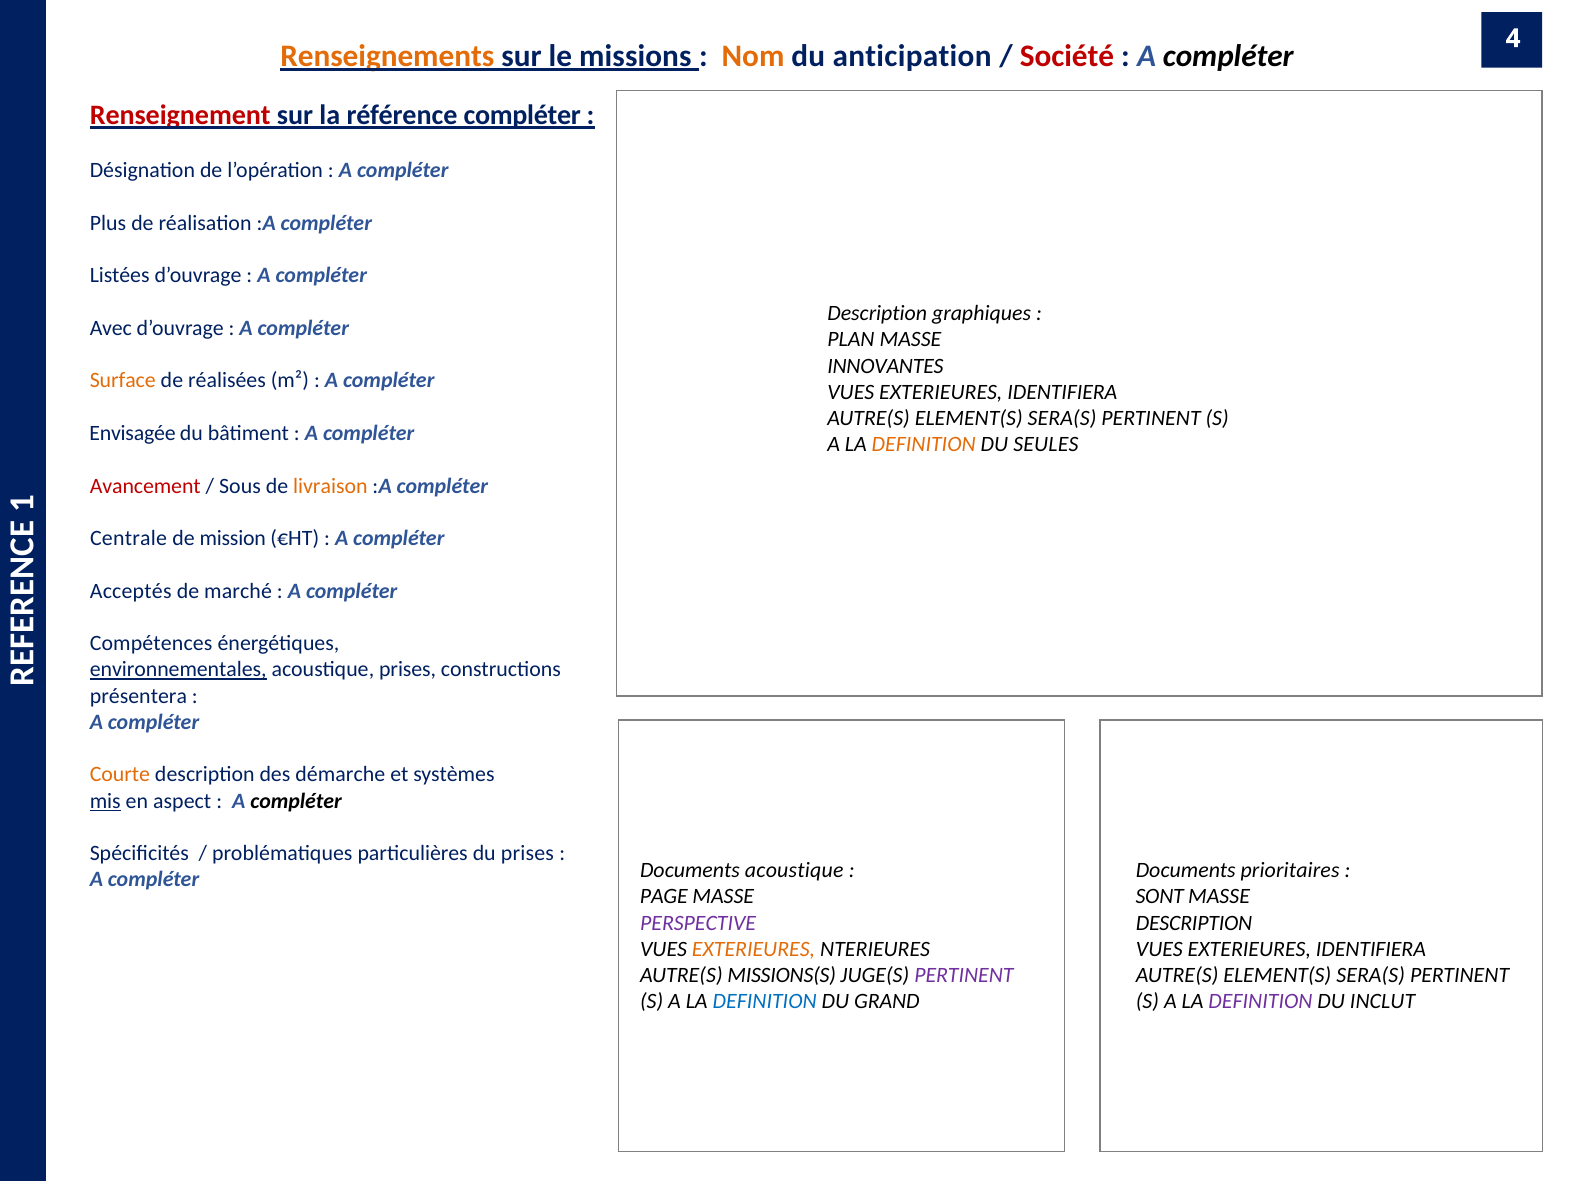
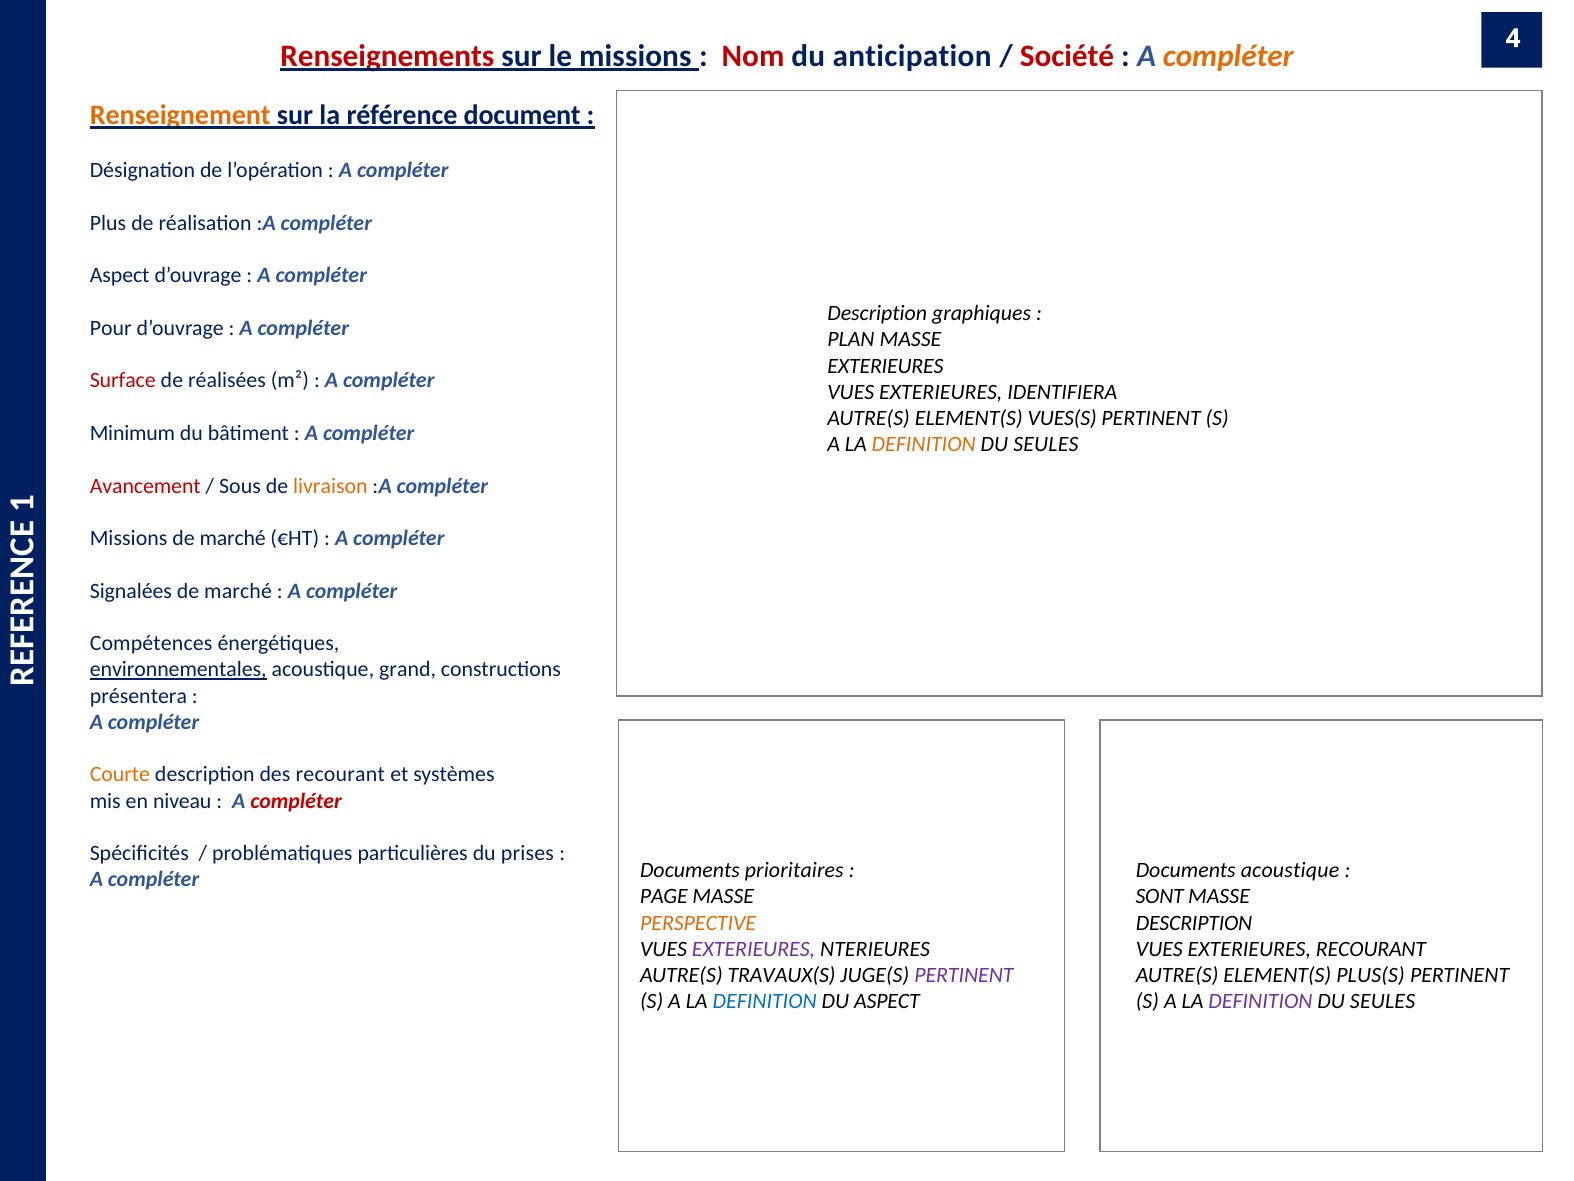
Renseignements colour: orange -> red
Nom colour: orange -> red
compléter at (1228, 56) colour: black -> orange
Renseignement colour: red -> orange
référence compléter: compléter -> document
Listées at (120, 276): Listées -> Aspect
Avec: Avec -> Pour
INNOVANTES at (885, 366): INNOVANTES -> EXTERIEURES
Surface colour: orange -> red
SERA(S at (1062, 418): SERA(S -> VUES(S
Envisagée: Envisagée -> Minimum
Centrale at (129, 538): Centrale -> Missions
mission at (233, 538): mission -> marché
Acceptés: Acceptés -> Signalées
acoustique prises: prises -> grand
des démarche: démarche -> recourant
mis underline: present -> none
aspect: aspect -> niveau
compléter at (296, 801) colour: black -> red
Documents acoustique: acoustique -> prioritaires
Documents prioritaires: prioritaires -> acoustique
PERSPECTIVE colour: purple -> orange
EXTERIEURES at (753, 949) colour: orange -> purple
IDENTIFIERA at (1371, 949): IDENTIFIERA -> RECOURANT
MISSIONS(S: MISSIONS(S -> TRAVAUX(S
SERA(S at (1371, 975): SERA(S -> PLUS(S
DU GRAND: GRAND -> ASPECT
INCLUT at (1383, 1001): INCLUT -> SEULES
